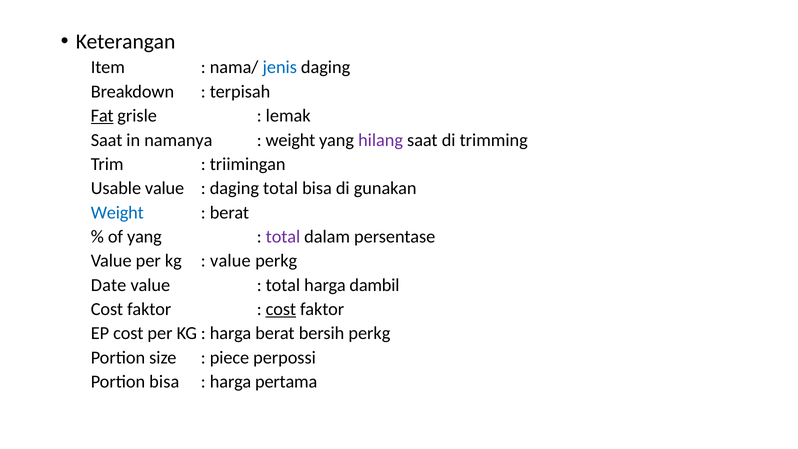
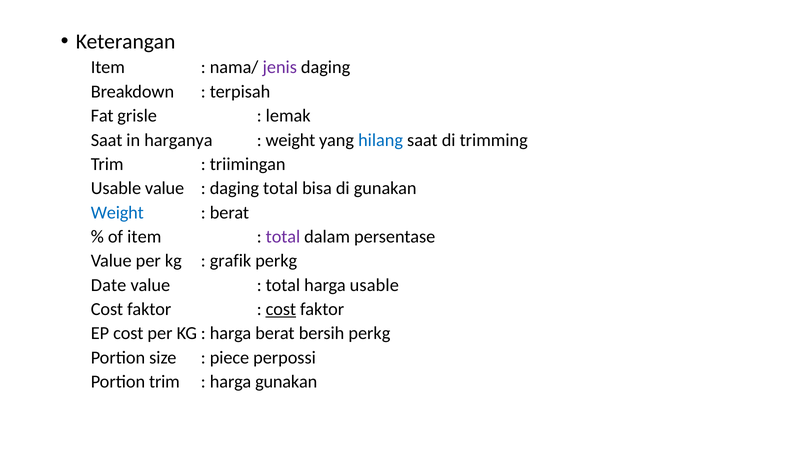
jenis colour: blue -> purple
Fat underline: present -> none
namanya: namanya -> harganya
hilang colour: purple -> blue
of yang: yang -> item
value at (230, 261): value -> grafik
harga dambil: dambil -> usable
Portion bisa: bisa -> trim
harga pertama: pertama -> gunakan
